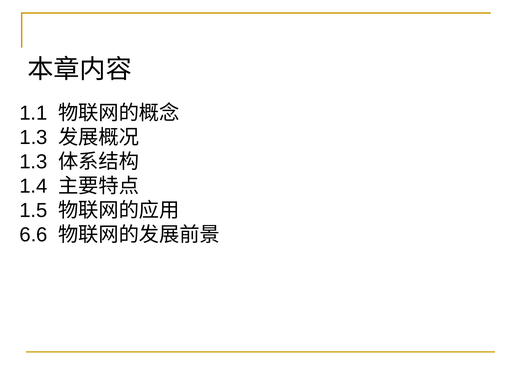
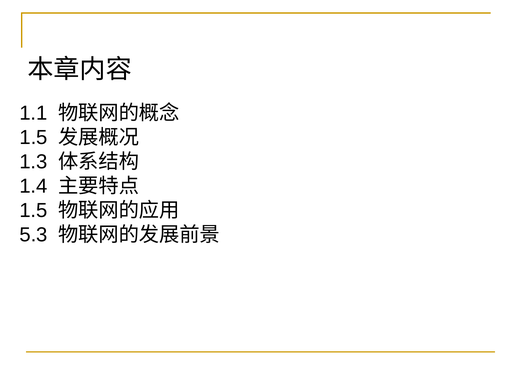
1.3 at (33, 137): 1.3 -> 1.5
6.6: 6.6 -> 5.3
